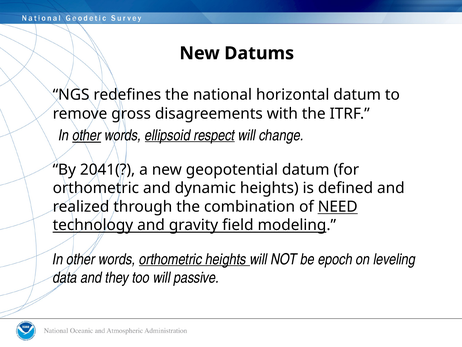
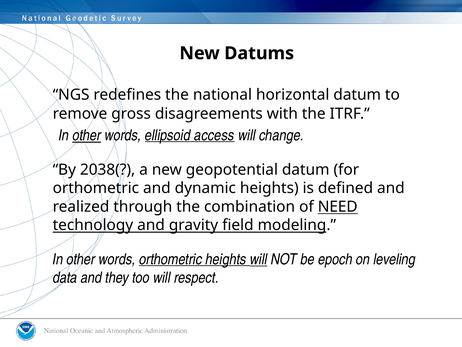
respect: respect -> access
2041(: 2041( -> 2038(
will at (259, 259) underline: none -> present
passive: passive -> respect
